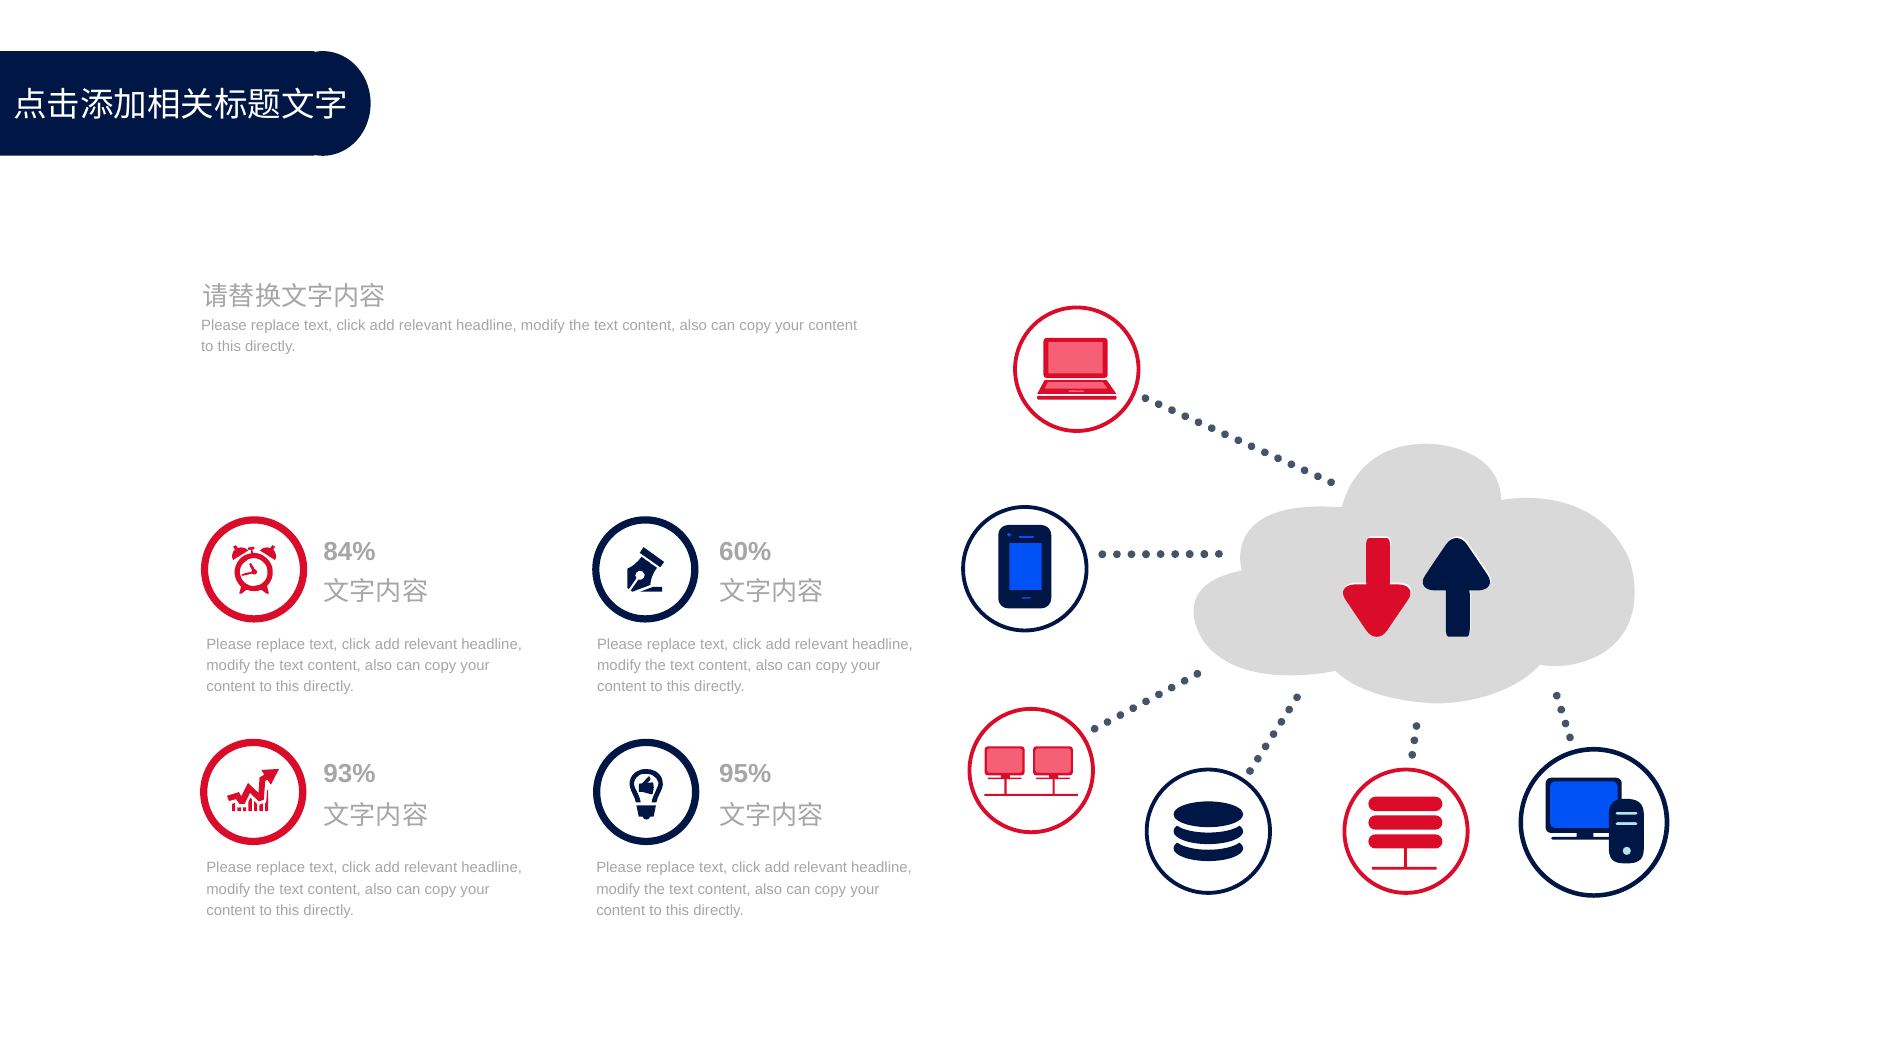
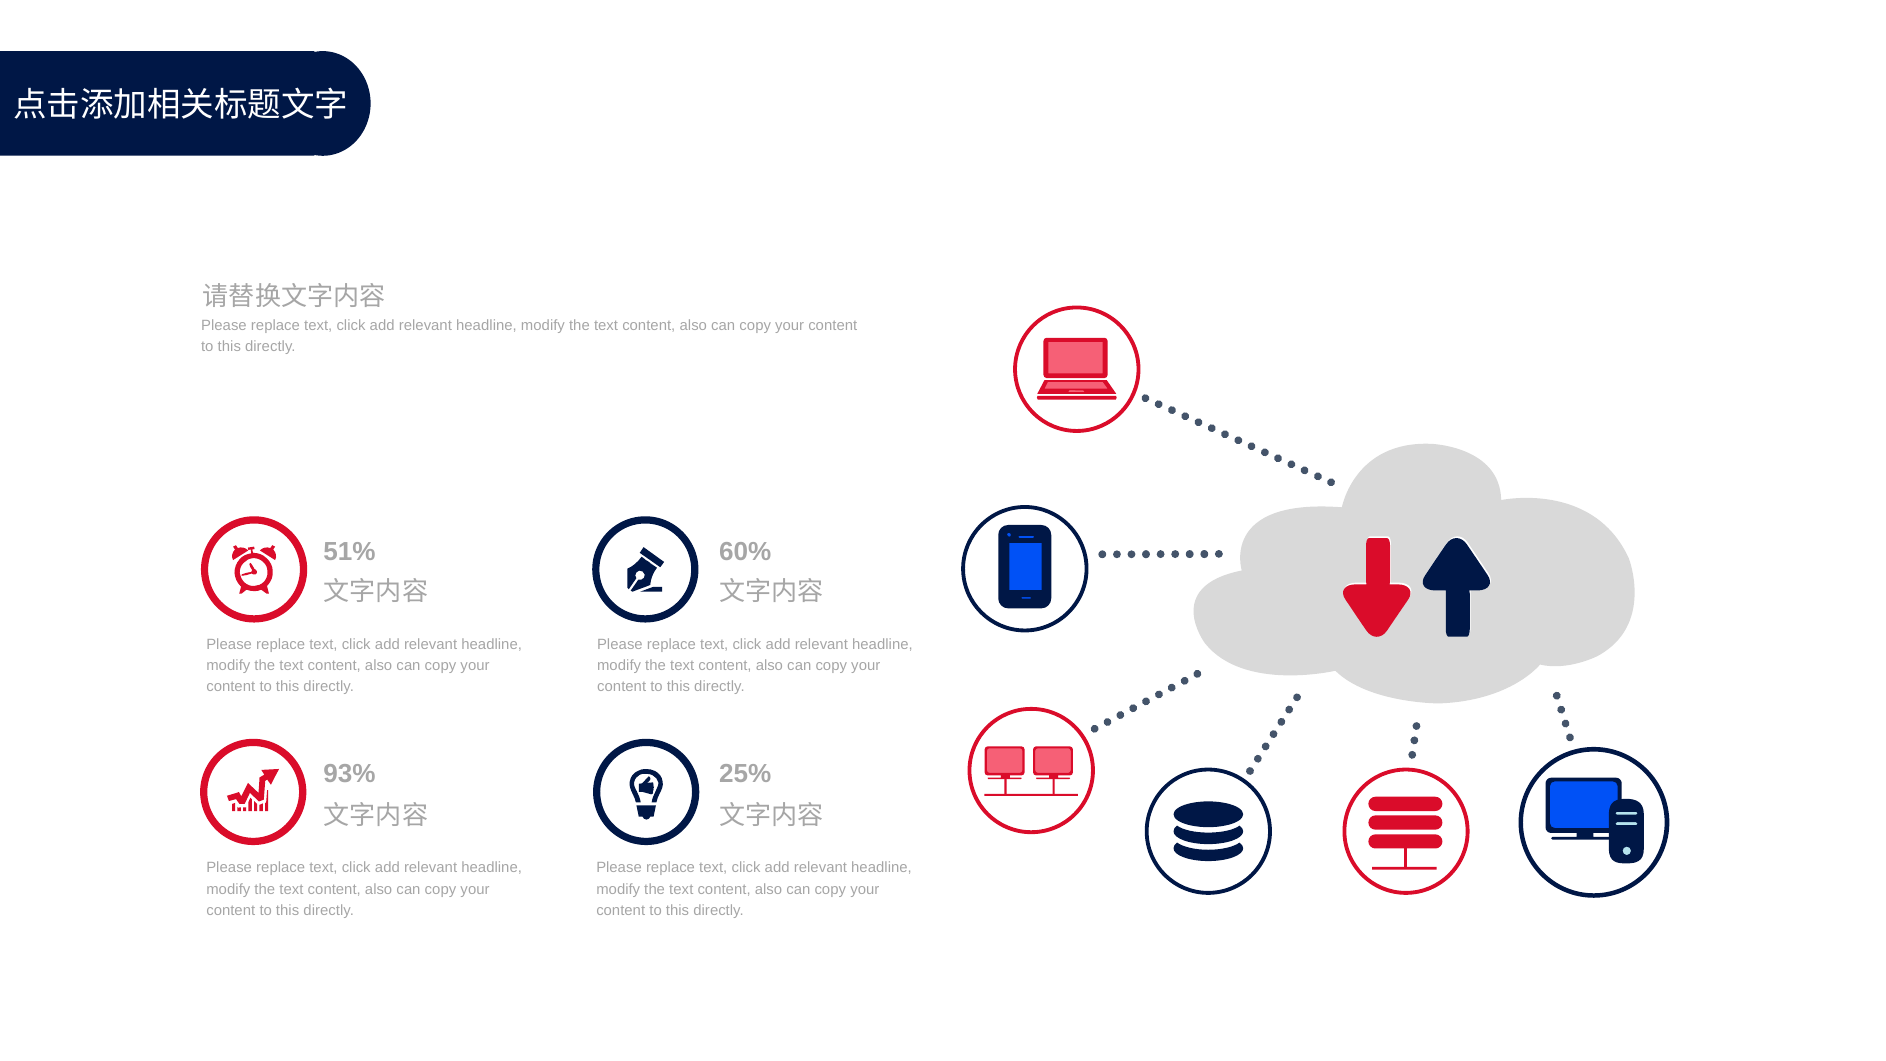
84%: 84% -> 51%
95%: 95% -> 25%
